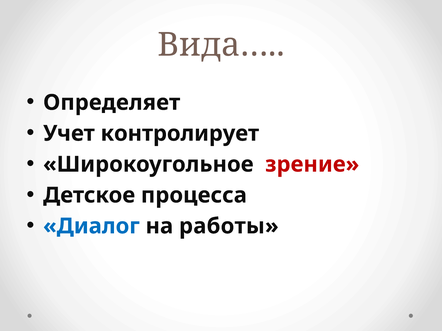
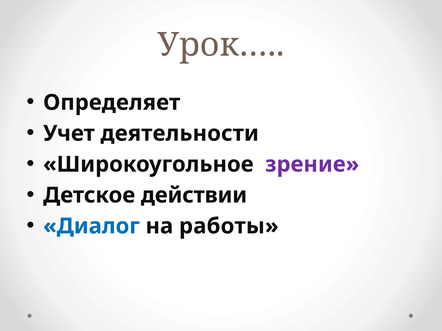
Вида…: Вида… -> Урок…
контролирует: контролирует -> деятельности
зрение colour: red -> purple
процесса: процесса -> действии
